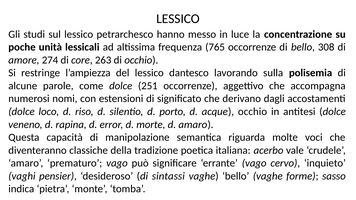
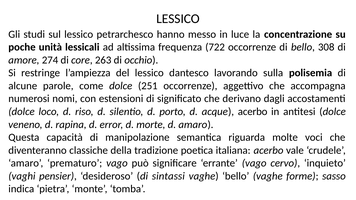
765: 765 -> 722
acque occhio: occhio -> acerbo
